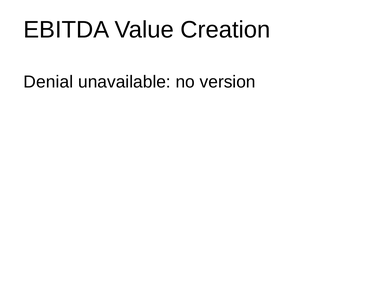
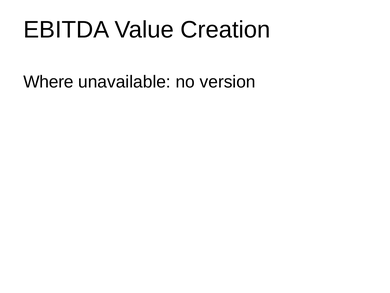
Denial: Denial -> Where
